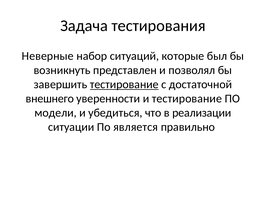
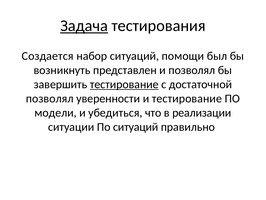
Задача underline: none -> present
Неверные: Неверные -> Создается
которые: которые -> помощи
внешнего at (50, 98): внешнего -> позволял
По является: является -> ситуаций
